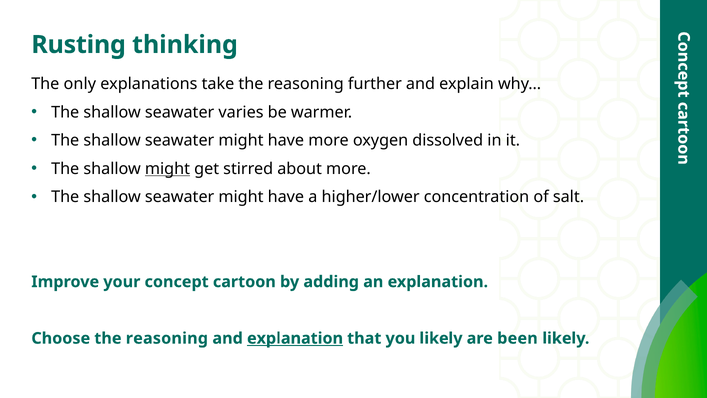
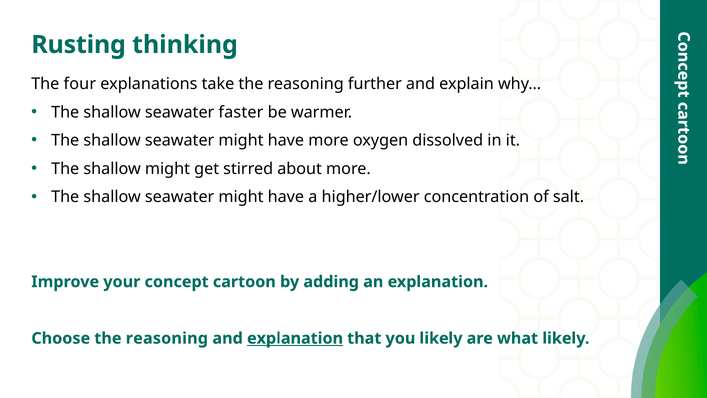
only: only -> four
varies: varies -> faster
might at (167, 169) underline: present -> none
been: been -> what
